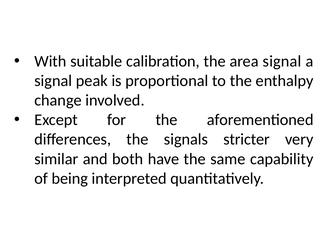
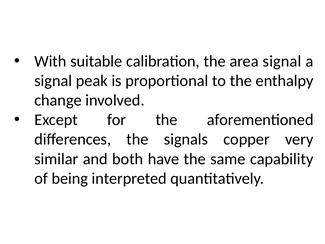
stricter: stricter -> copper
